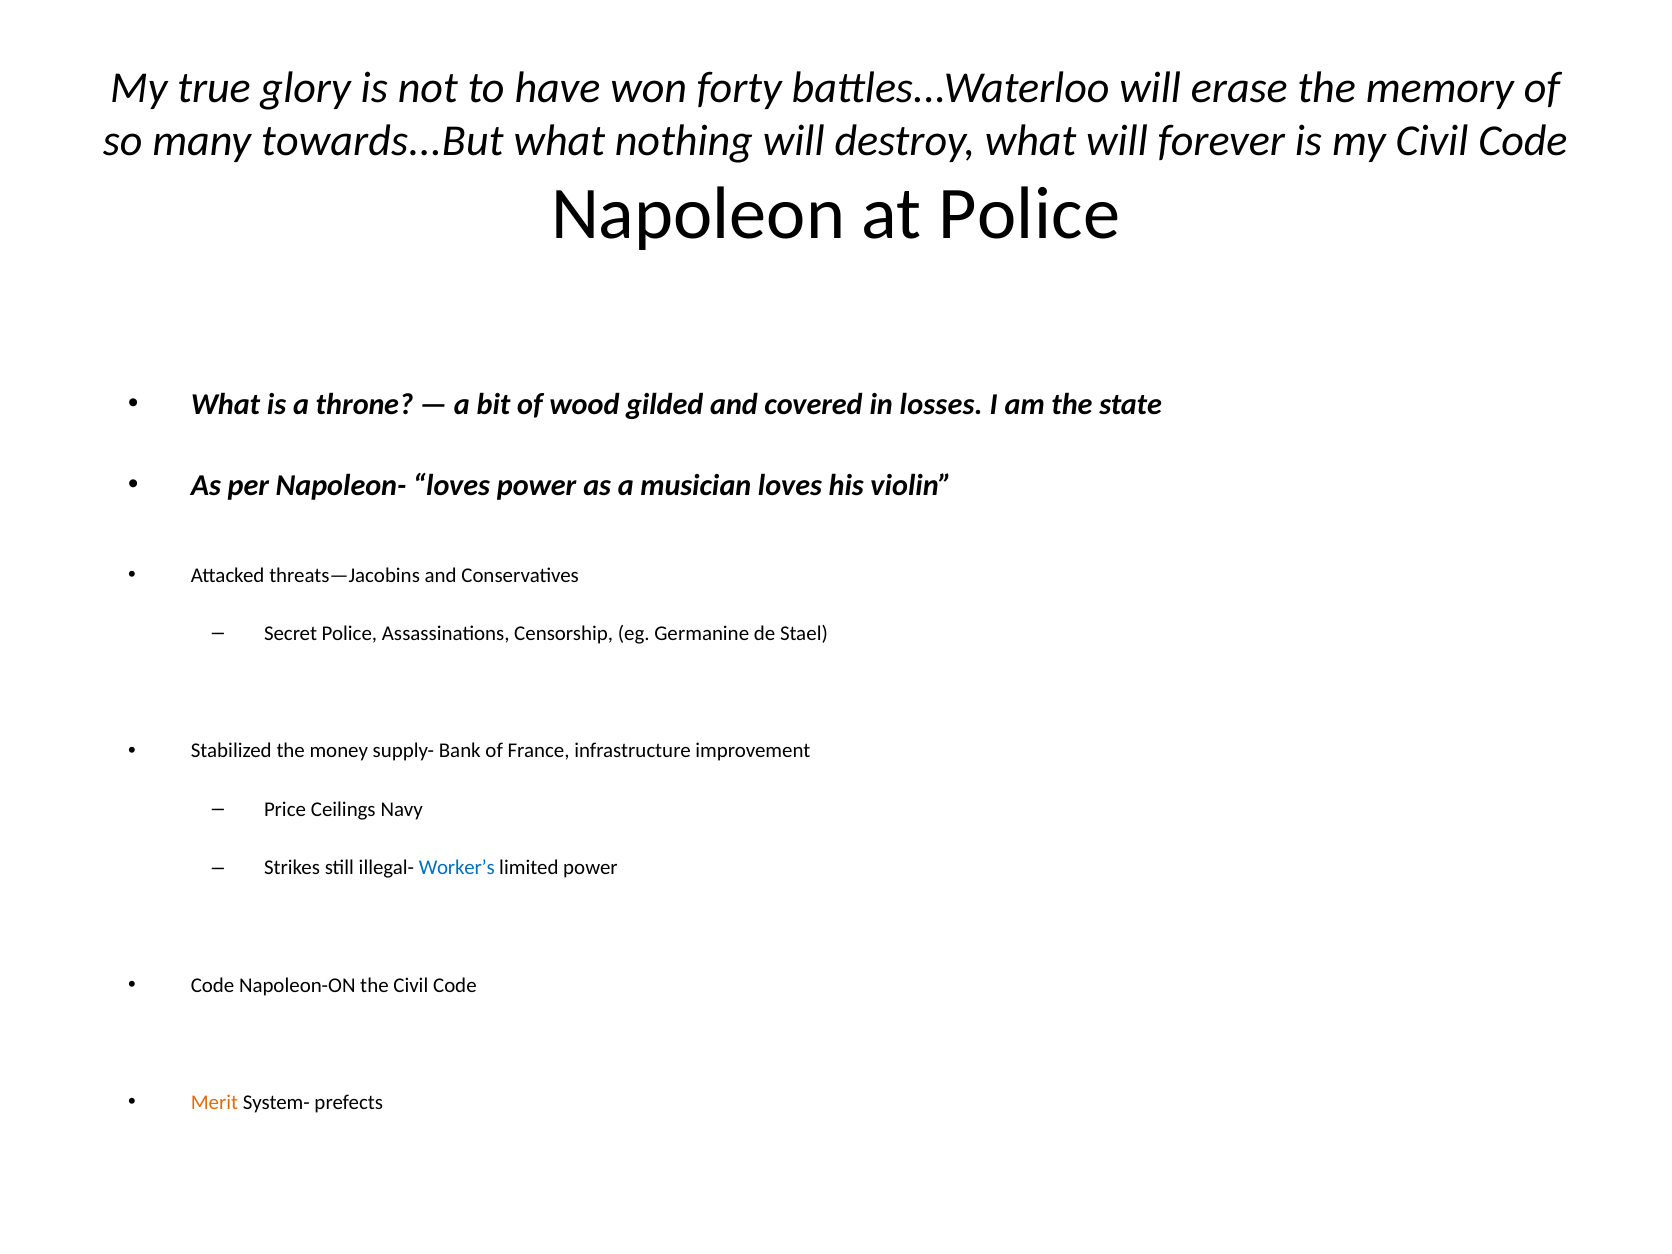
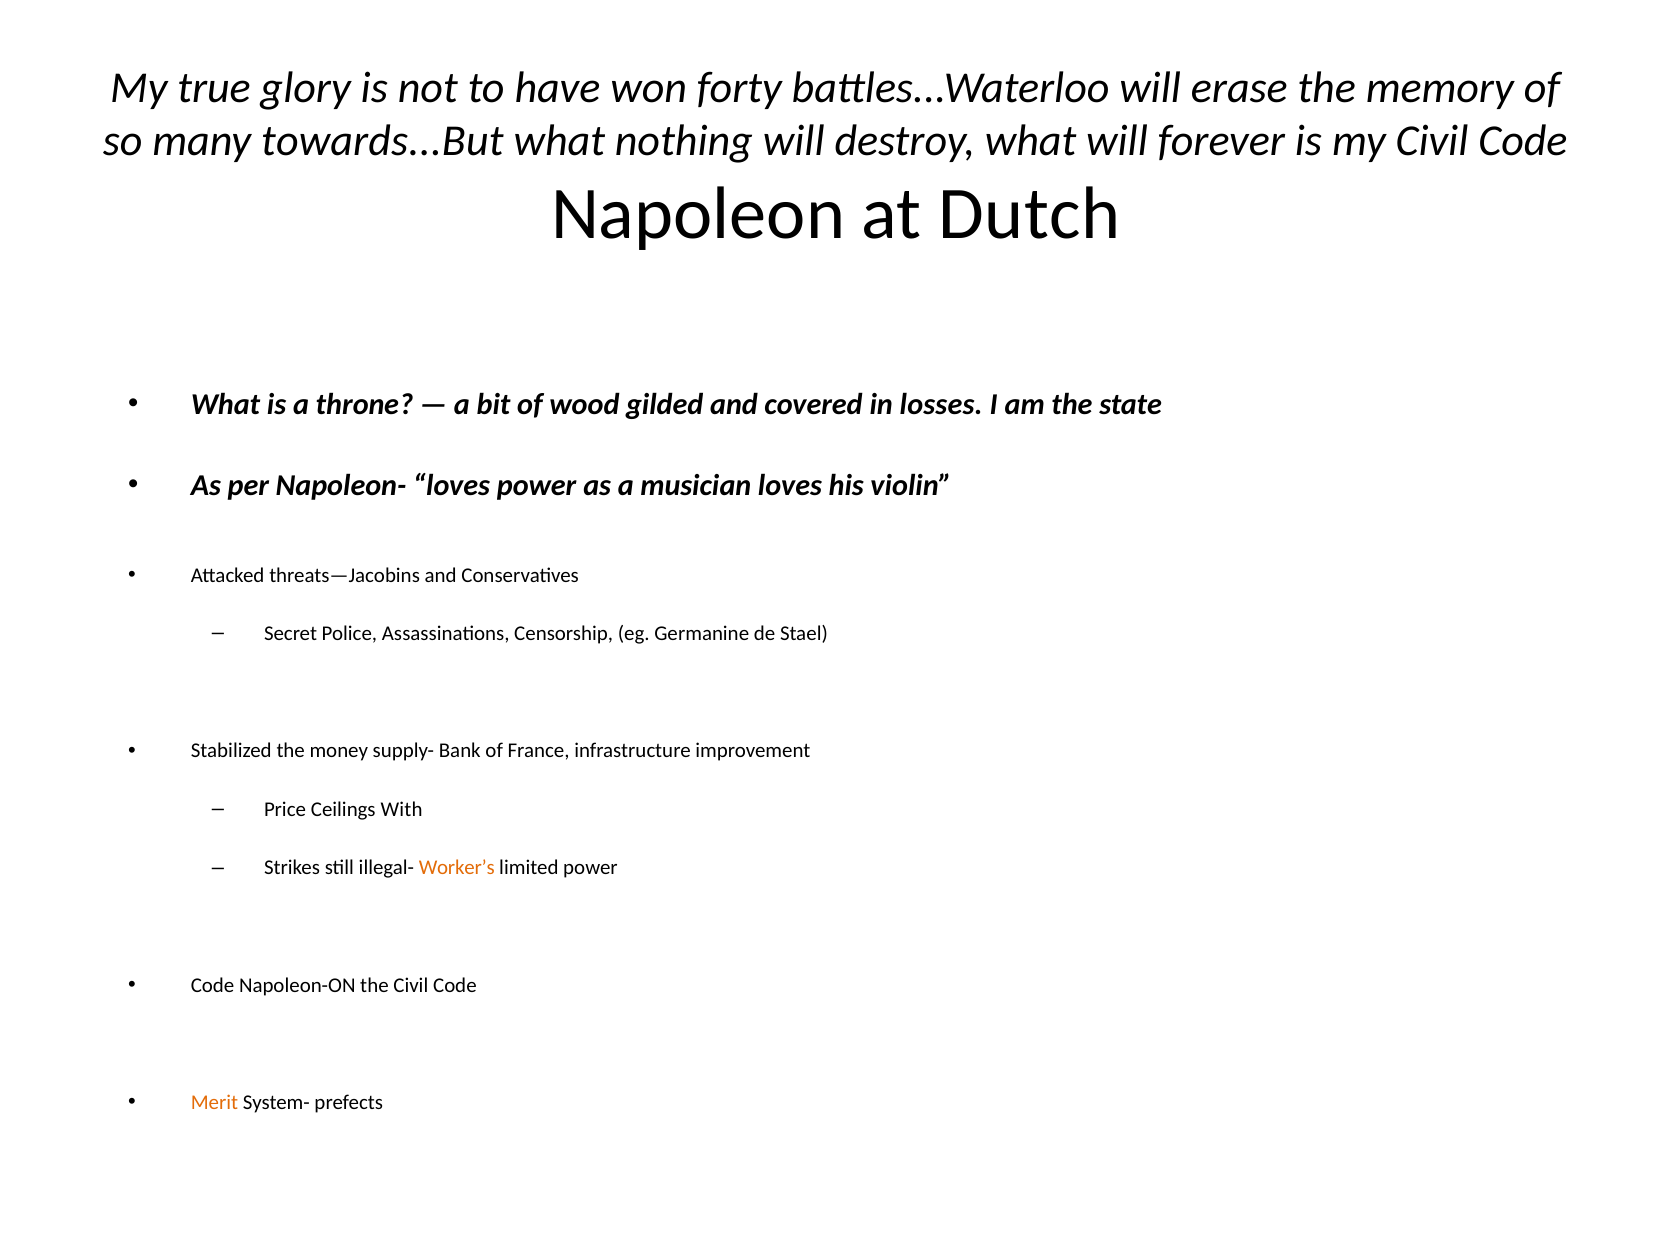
at Police: Police -> Dutch
Navy: Navy -> With
Worker’s colour: blue -> orange
